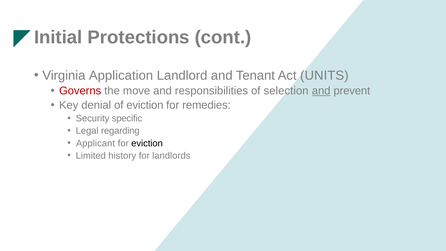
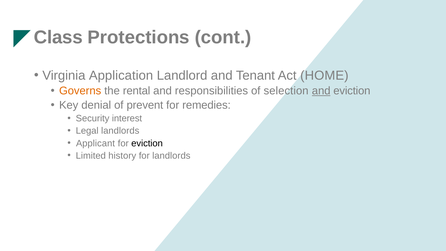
Initial: Initial -> Class
UNITS: UNITS -> HOME
Governs colour: red -> orange
move: move -> rental
and prevent: prevent -> eviction
of eviction: eviction -> prevent
specific: specific -> interest
Legal regarding: regarding -> landlords
